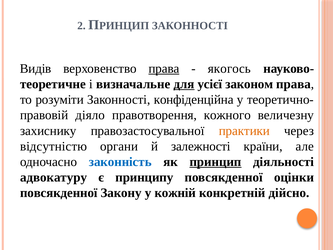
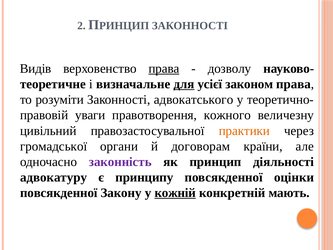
якогось: якогось -> дозволу
конфіденційна: конфіденційна -> адвокатського
діяло: діяло -> уваги
захиснику: захиснику -> цивільний
відсутністю: відсутністю -> громадської
залежності: залежності -> договорам
законність colour: blue -> purple
принцип underline: present -> none
кожній underline: none -> present
дійсно: дійсно -> мають
